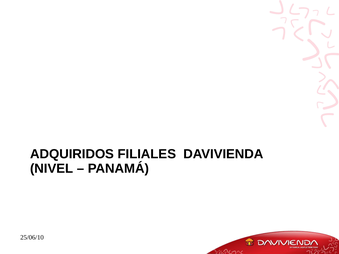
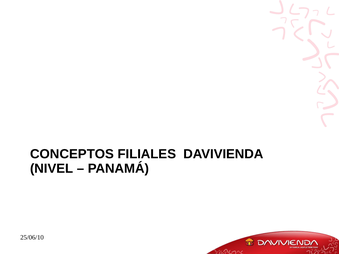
ADQUIRIDOS: ADQUIRIDOS -> CONCEPTOS
